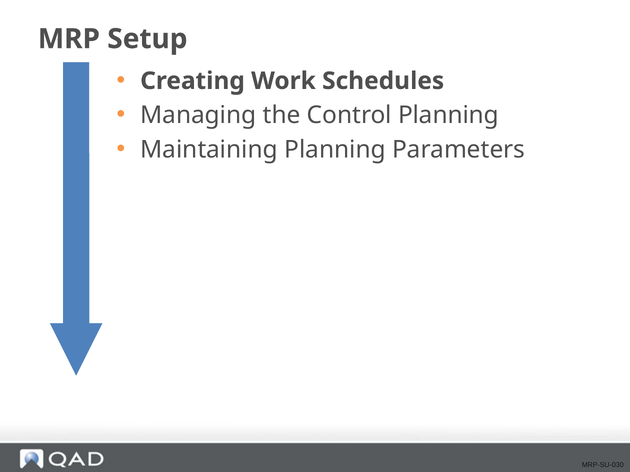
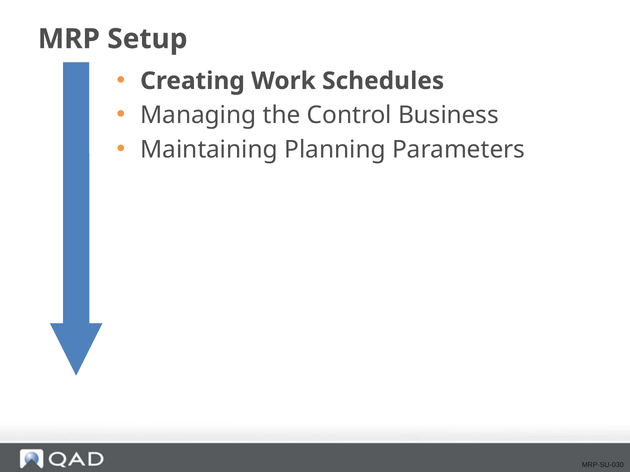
Control Planning: Planning -> Business
